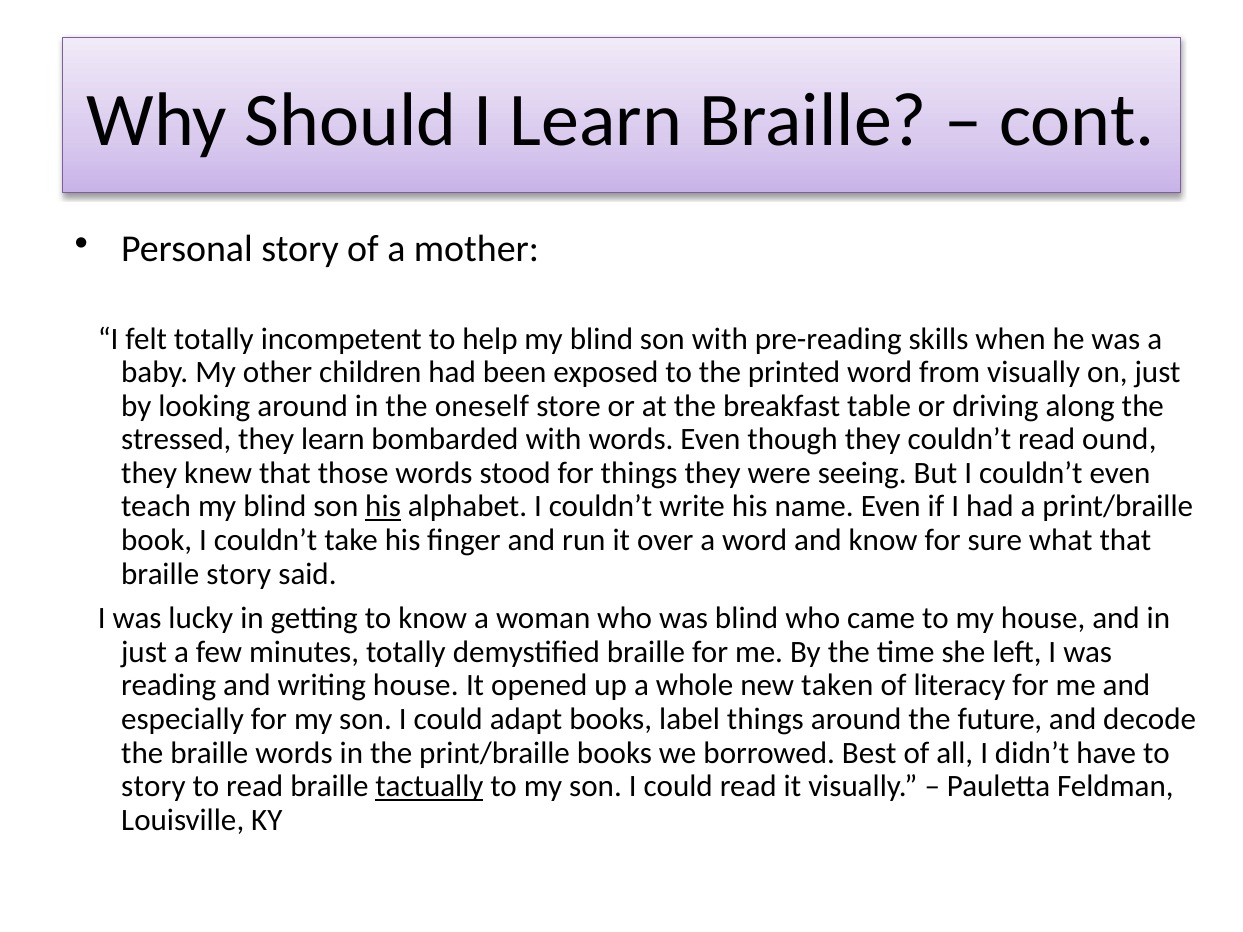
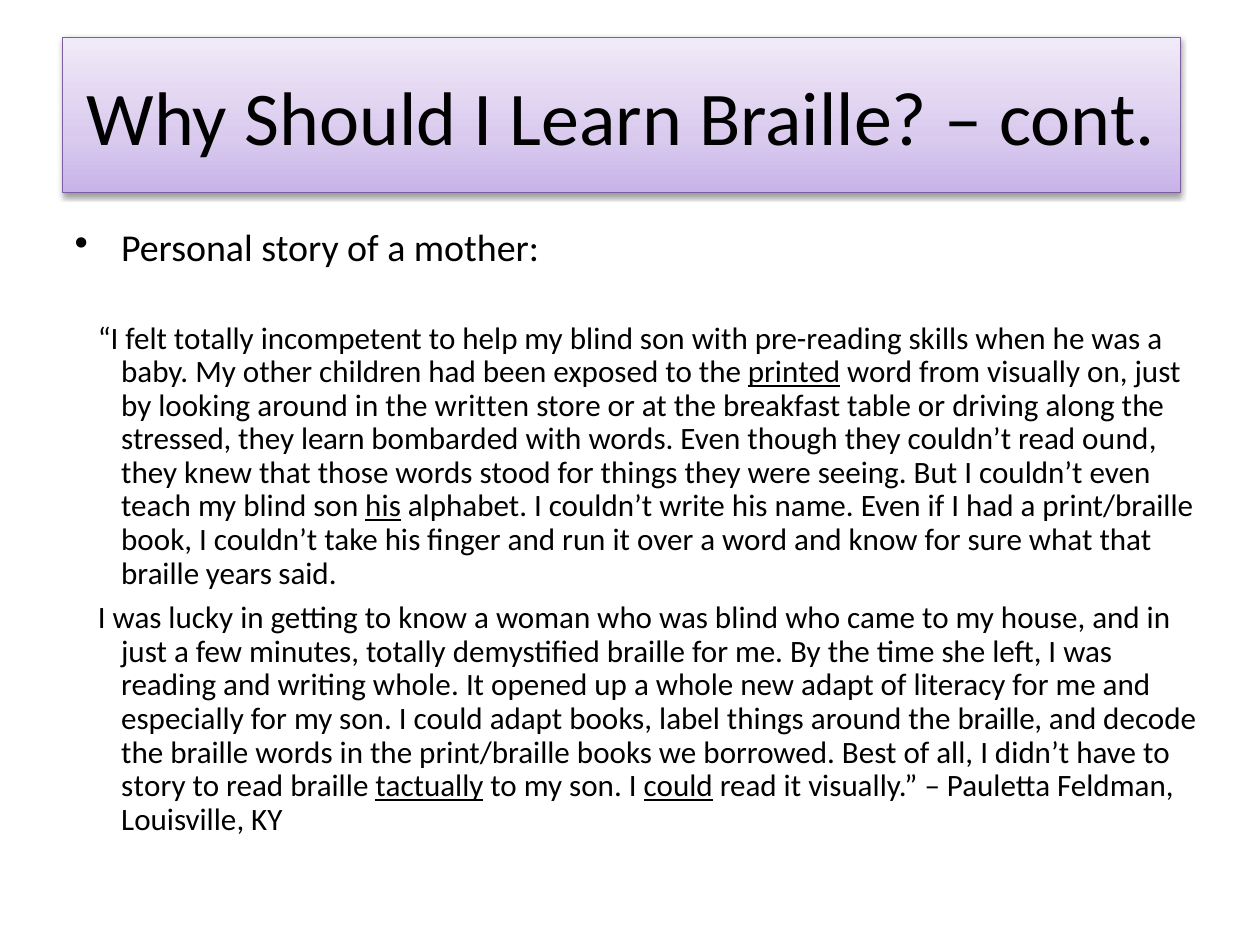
printed underline: none -> present
oneself: oneself -> written
braille story: story -> years
writing house: house -> whole
new taken: taken -> adapt
around the future: future -> braille
could at (678, 787) underline: none -> present
